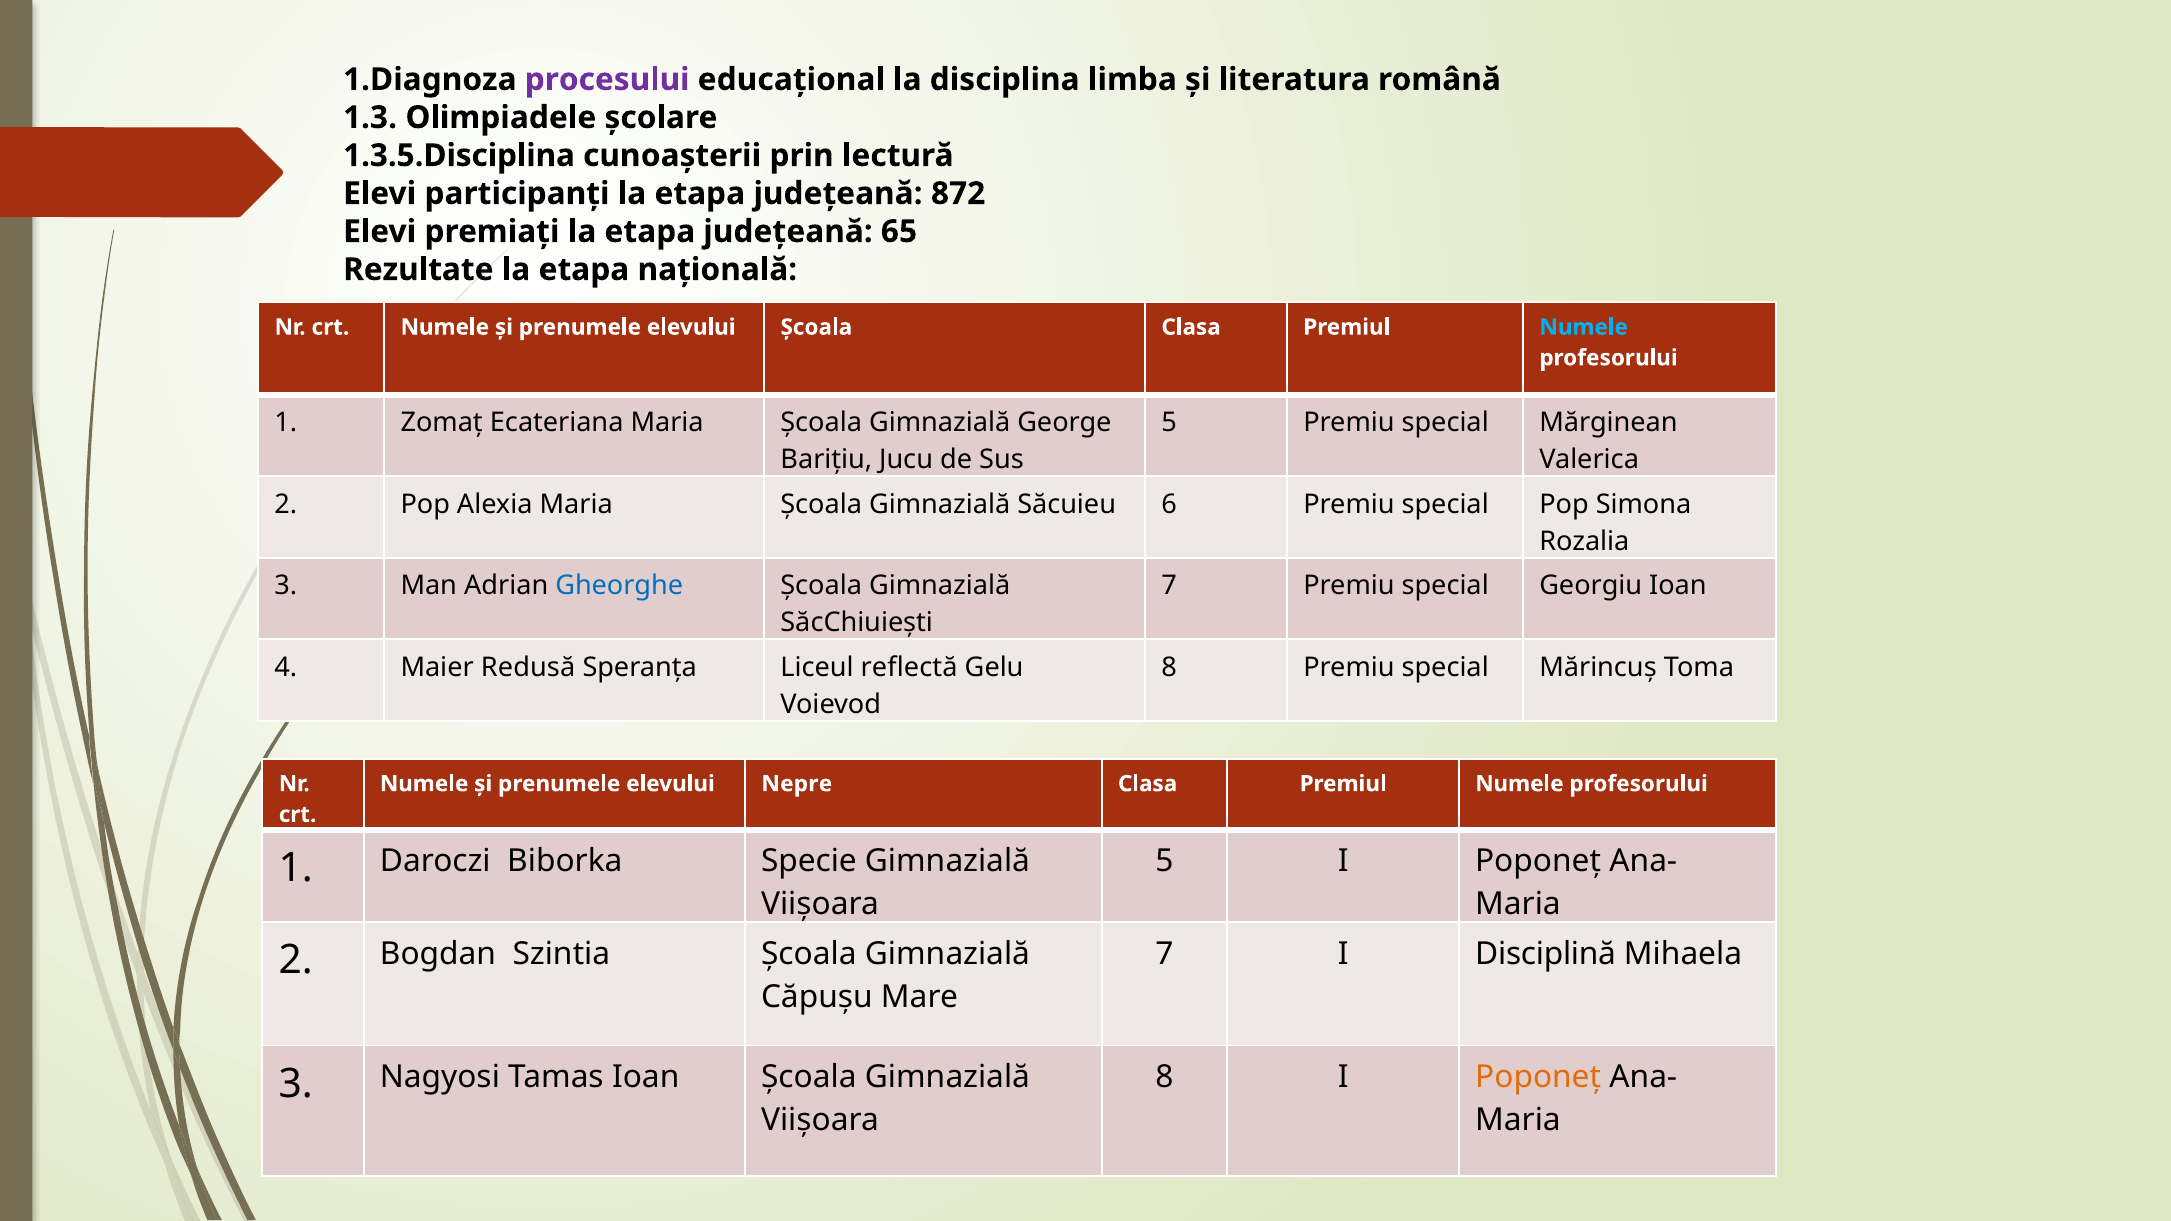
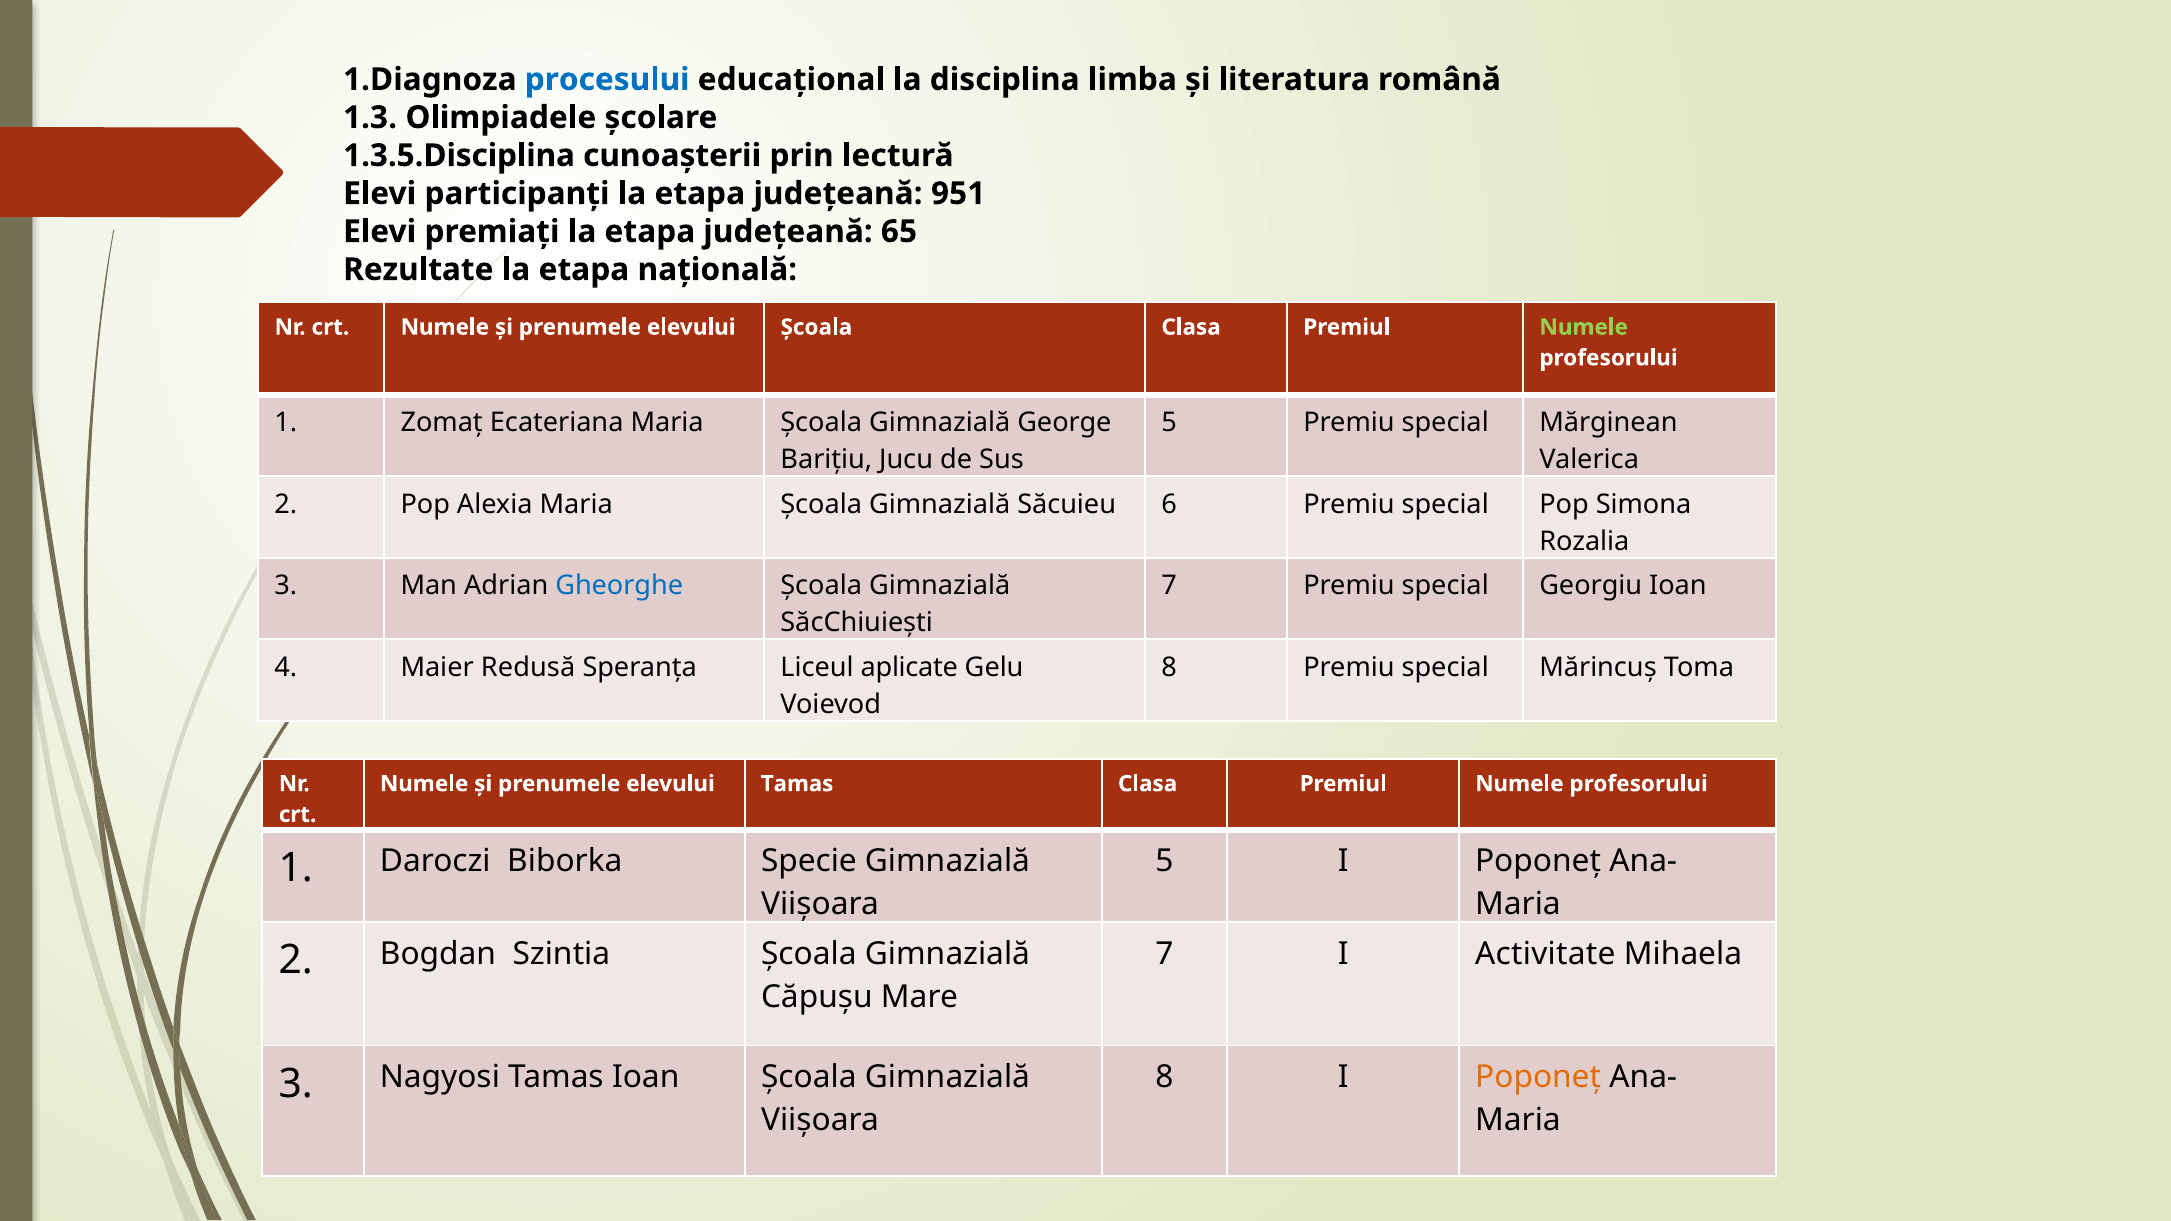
procesului colour: purple -> blue
872: 872 -> 951
Numele at (1584, 327) colour: light blue -> light green
reflectă: reflectă -> aplicate
elevului Nepre: Nepre -> Tamas
Disciplină: Disciplină -> Activitate
